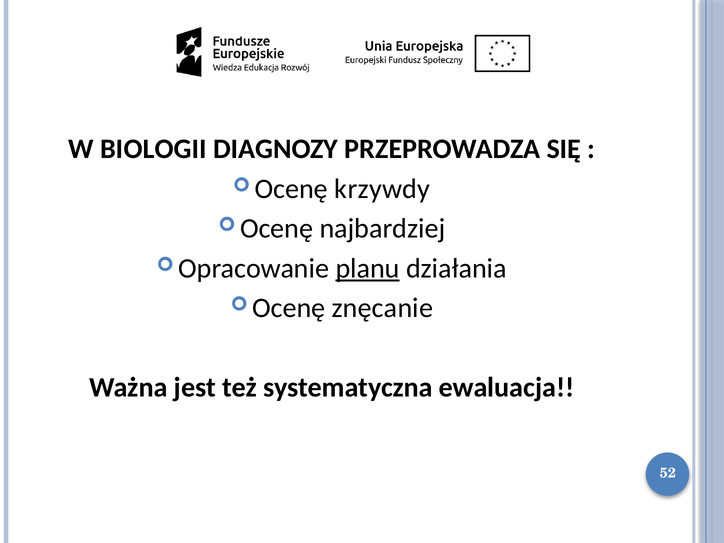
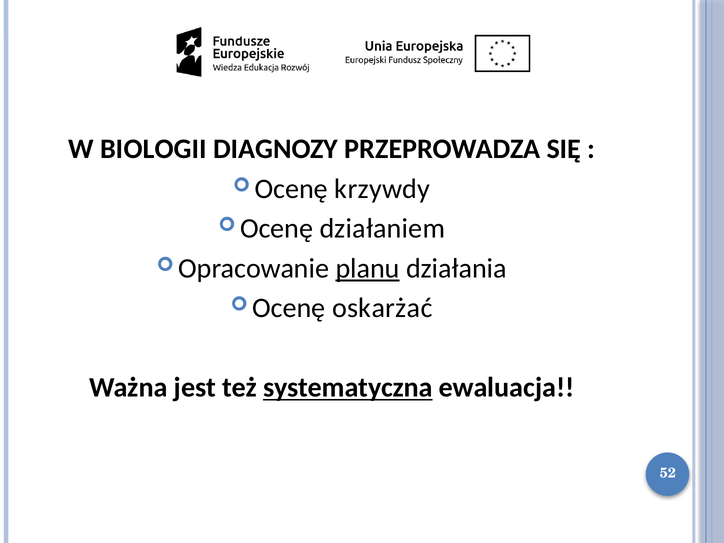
najbardziej: najbardziej -> działaniem
znęcanie: znęcanie -> oskarżać
systematyczna underline: none -> present
